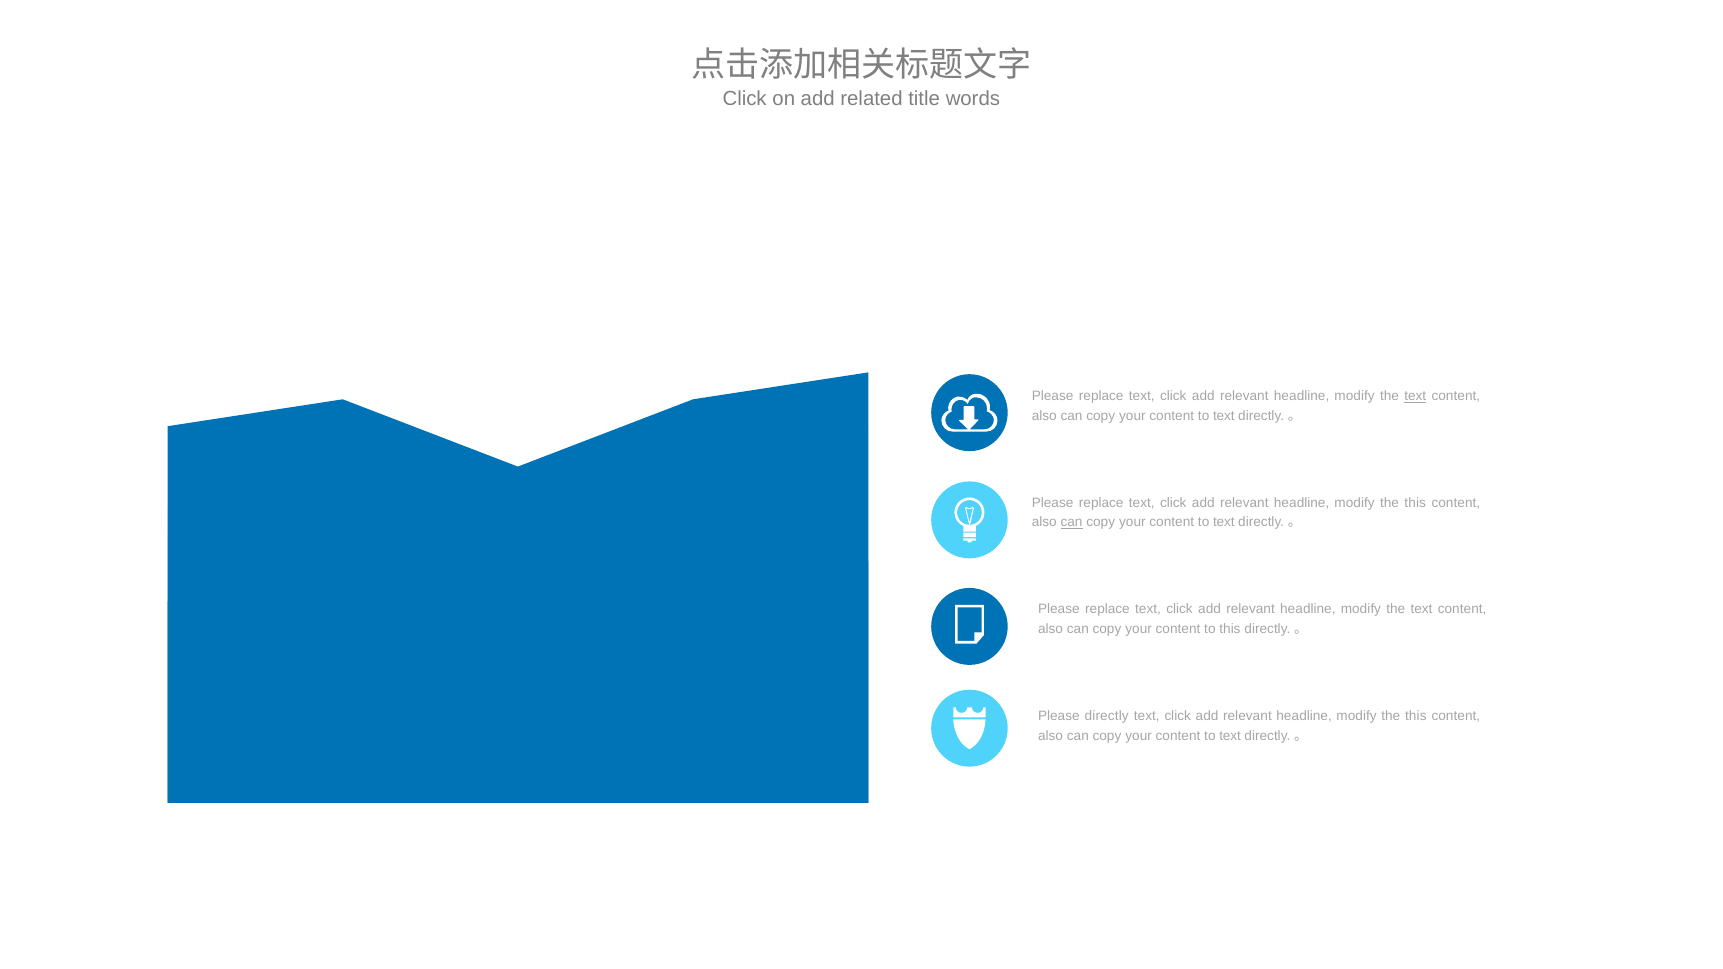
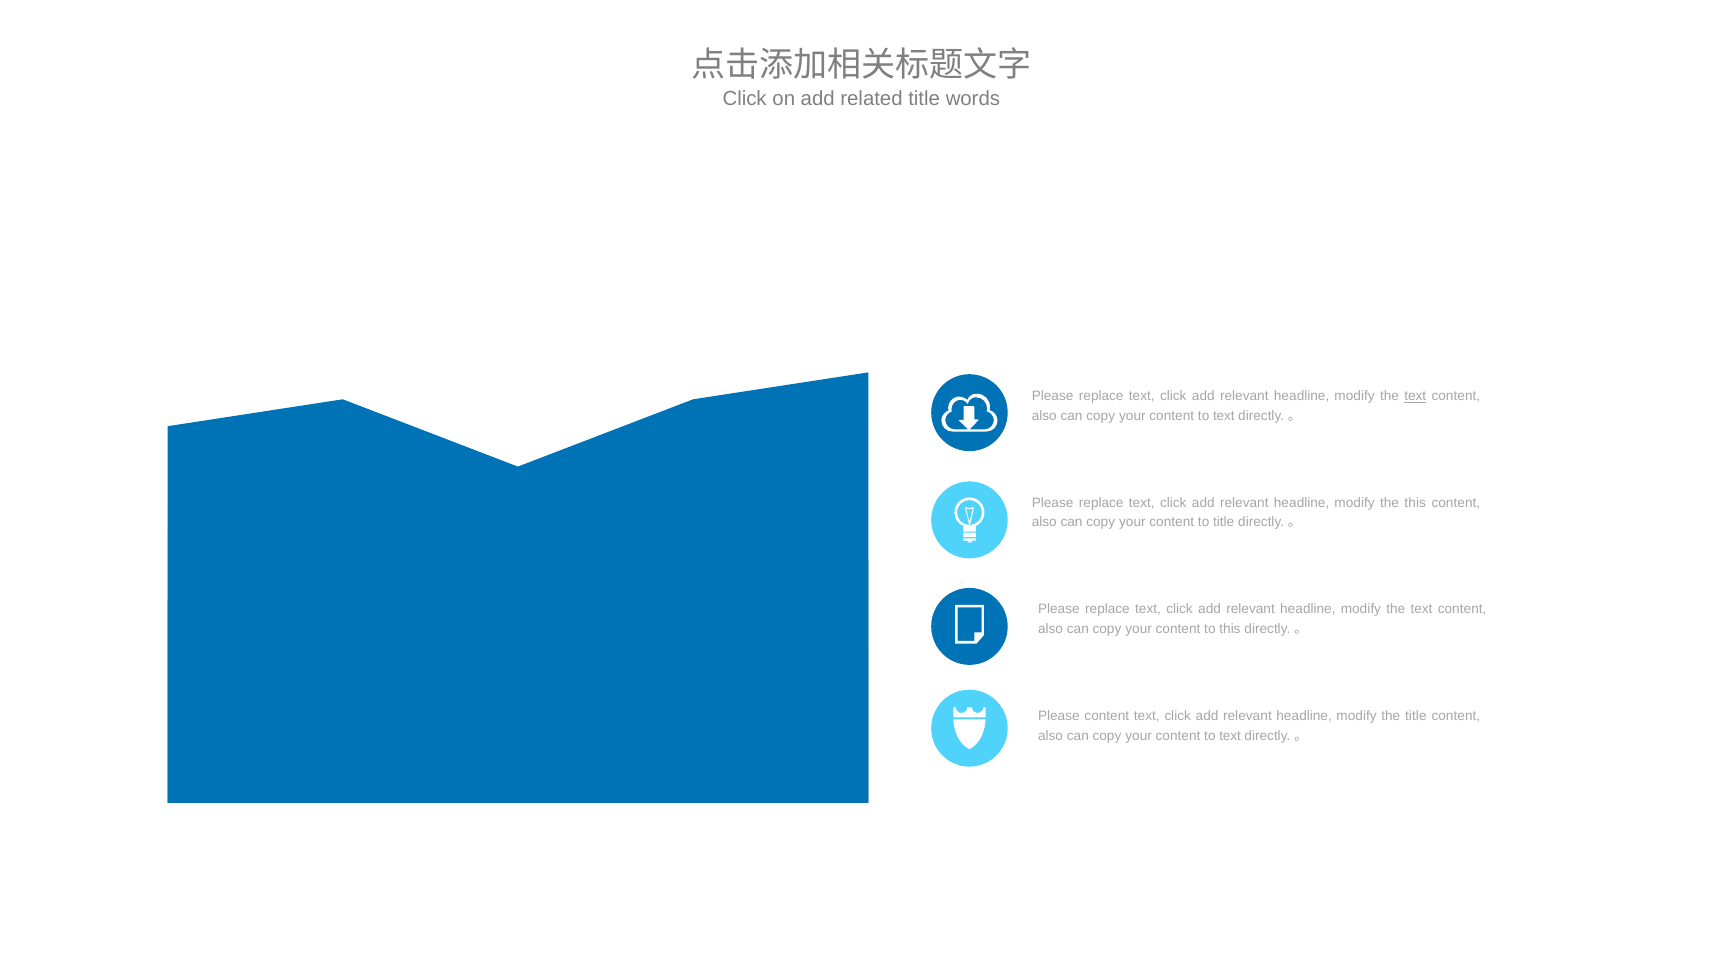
can at (1072, 522) underline: present -> none
text at (1224, 522): text -> title
Please directly: directly -> content
this at (1416, 716): this -> title
